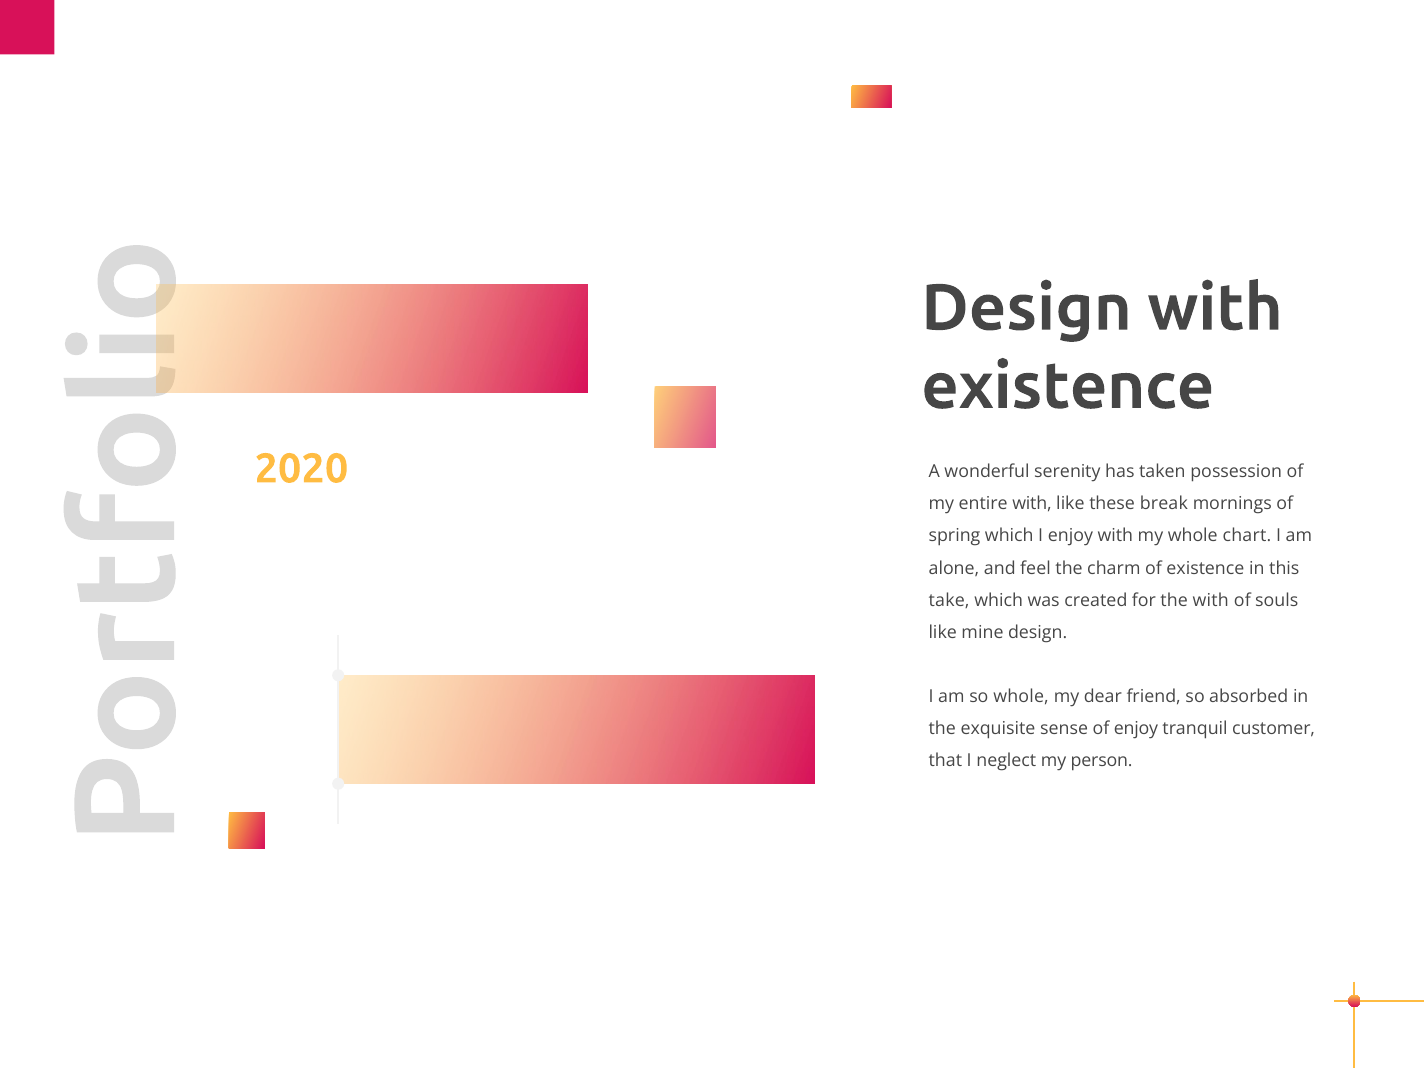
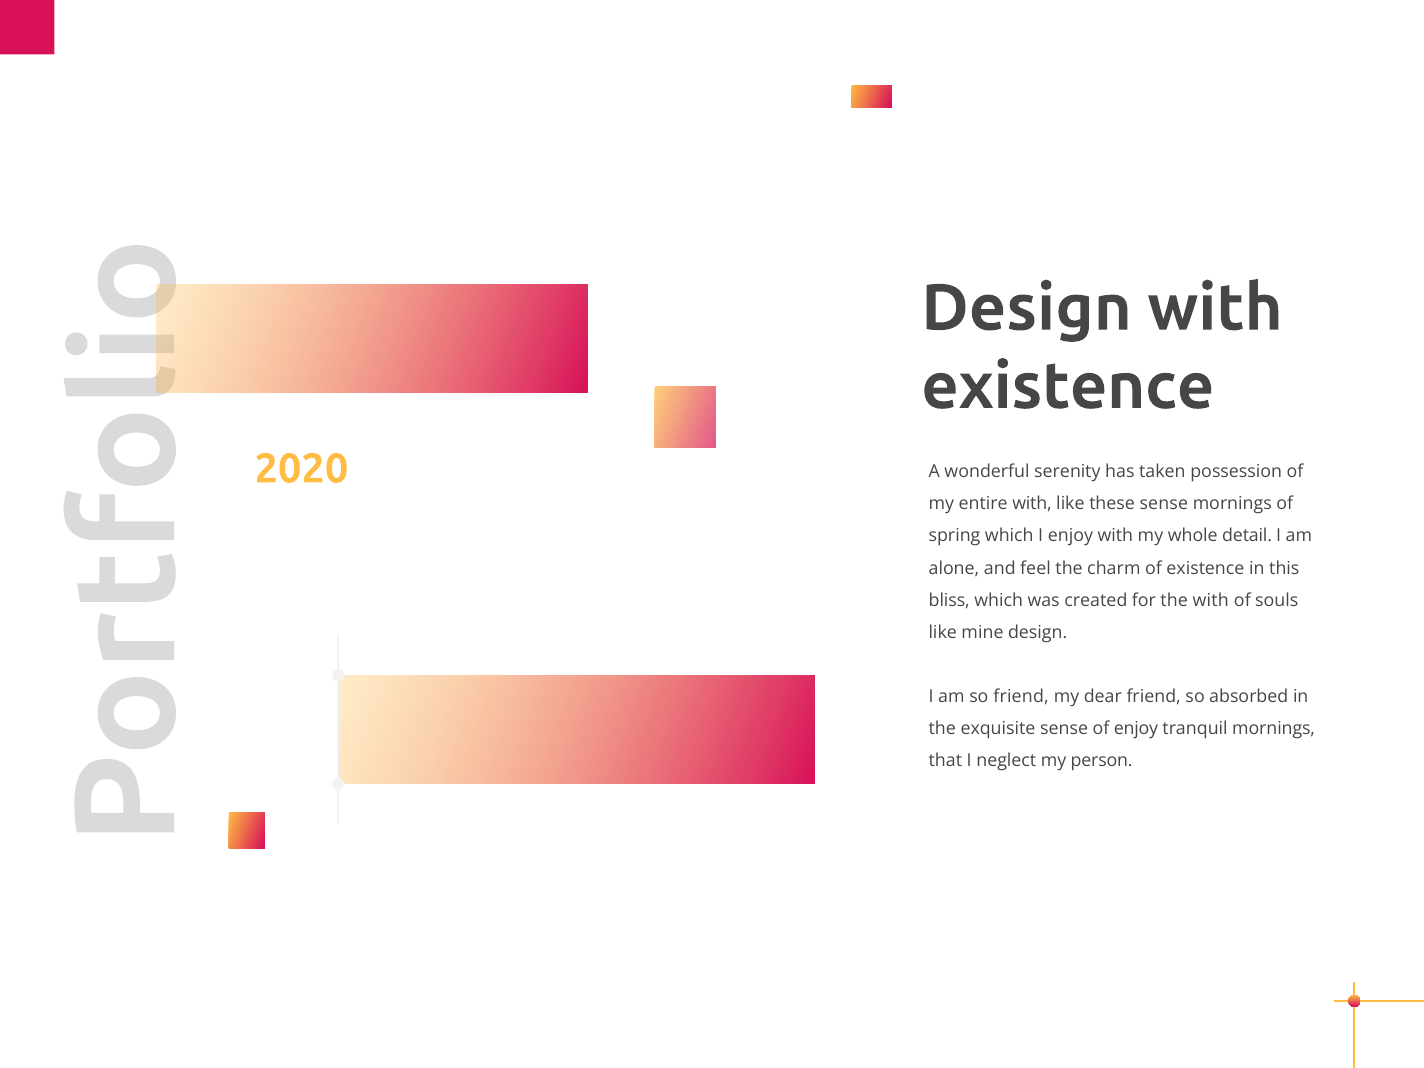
these break: break -> sense
chart: chart -> detail
take: take -> bliss
so whole: whole -> friend
tranquil customer: customer -> mornings
